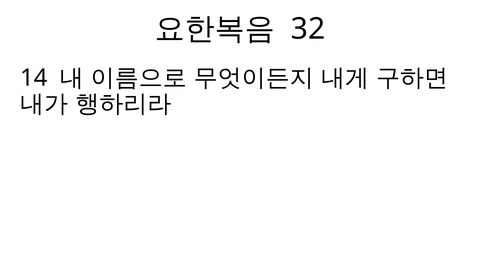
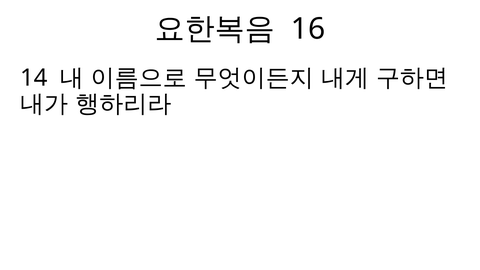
32: 32 -> 16
